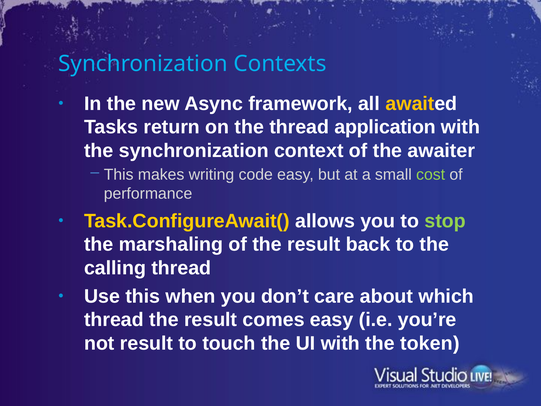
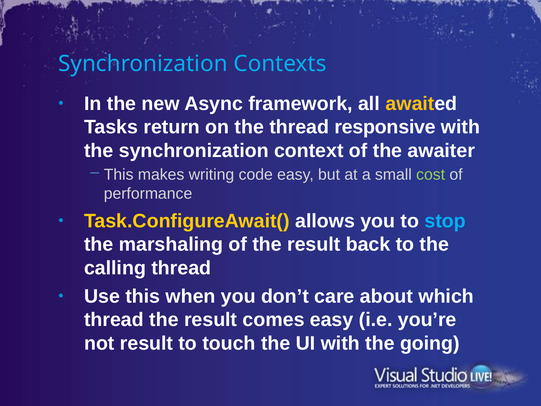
application: application -> responsive
stop colour: light green -> light blue
token: token -> going
